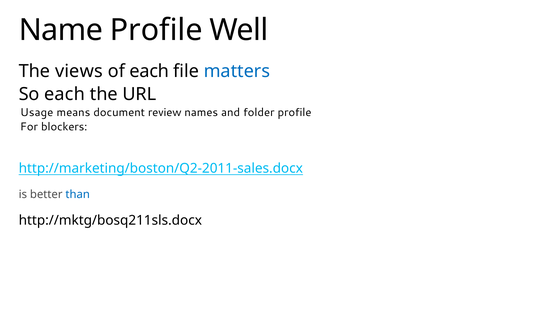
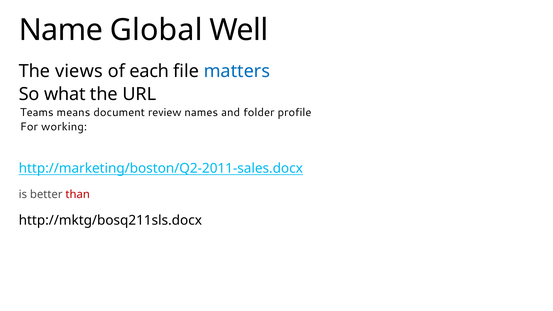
Name Profile: Profile -> Global
So each: each -> what
Usage: Usage -> Teams
blockers: blockers -> working
than colour: blue -> red
